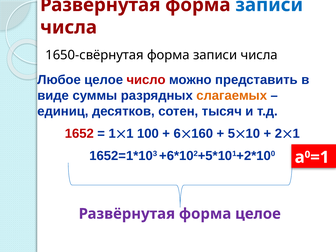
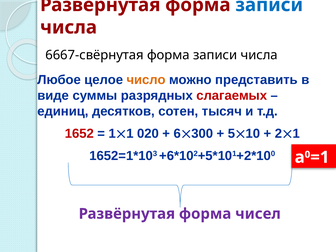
1650-свёрнутая: 1650-свёрнутая -> 6667-свёрнутая
число colour: red -> orange
слагаемых colour: orange -> red
100: 100 -> 020
160: 160 -> 300
форма целое: целое -> чисел
